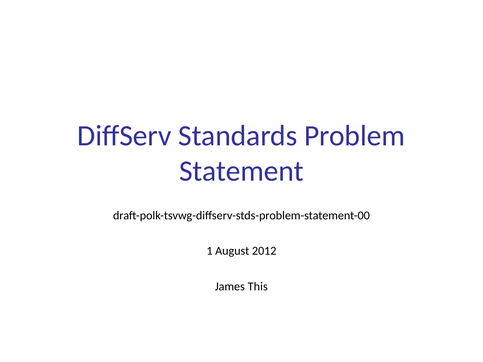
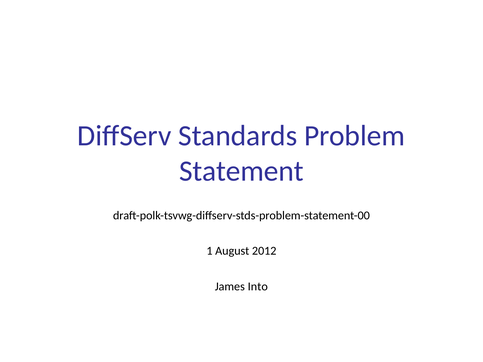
This: This -> Into
